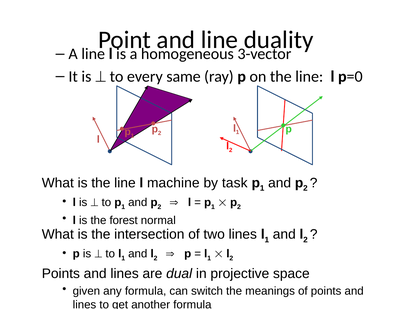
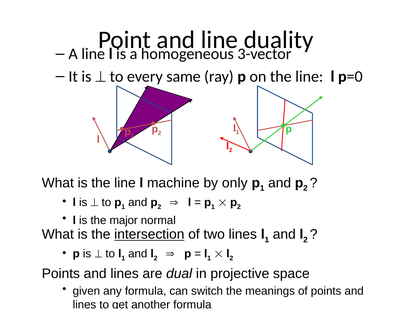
task: task -> only
forest: forest -> major
intersection underline: none -> present
